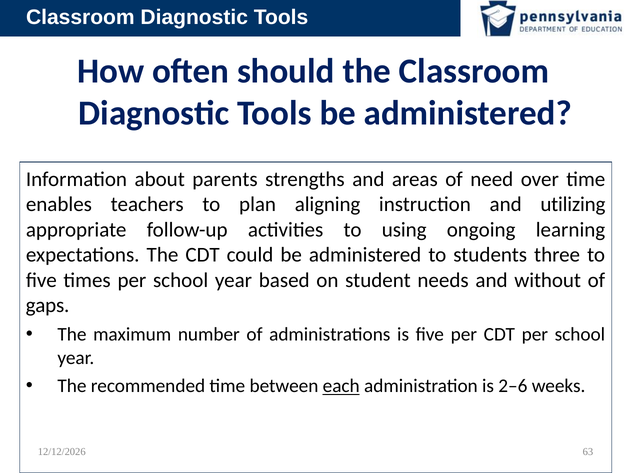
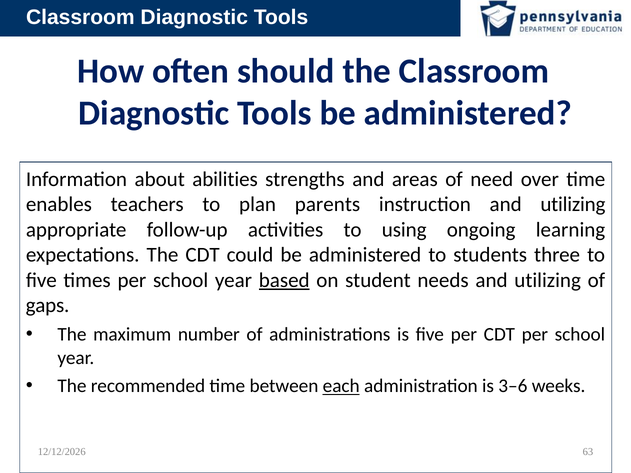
parents: parents -> abilities
aligning: aligning -> parents
based underline: none -> present
needs and without: without -> utilizing
2–6: 2–6 -> 3–6
